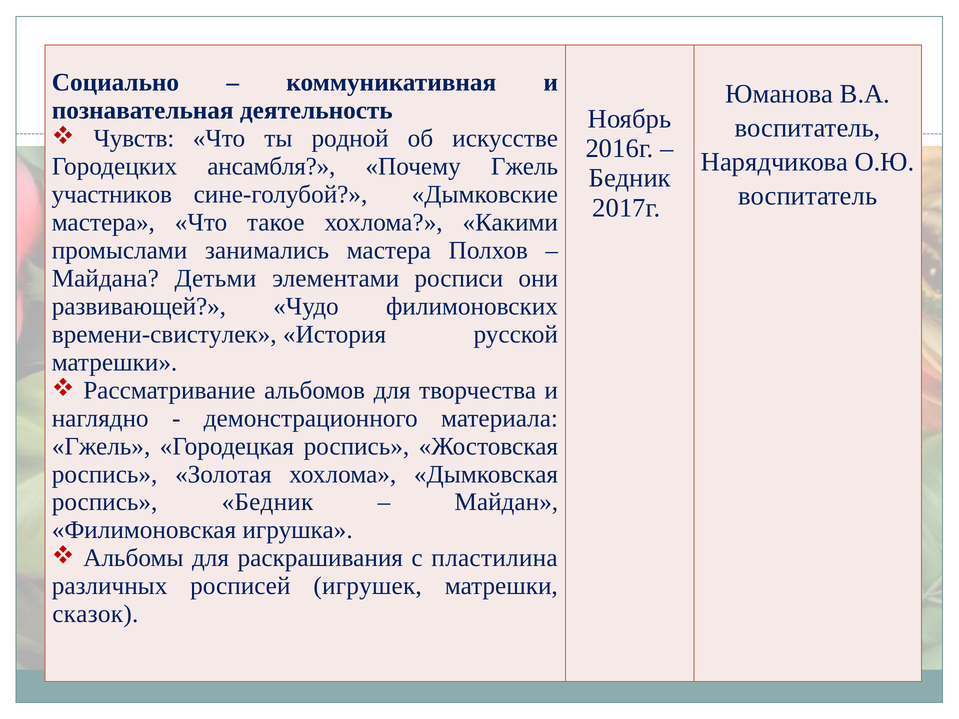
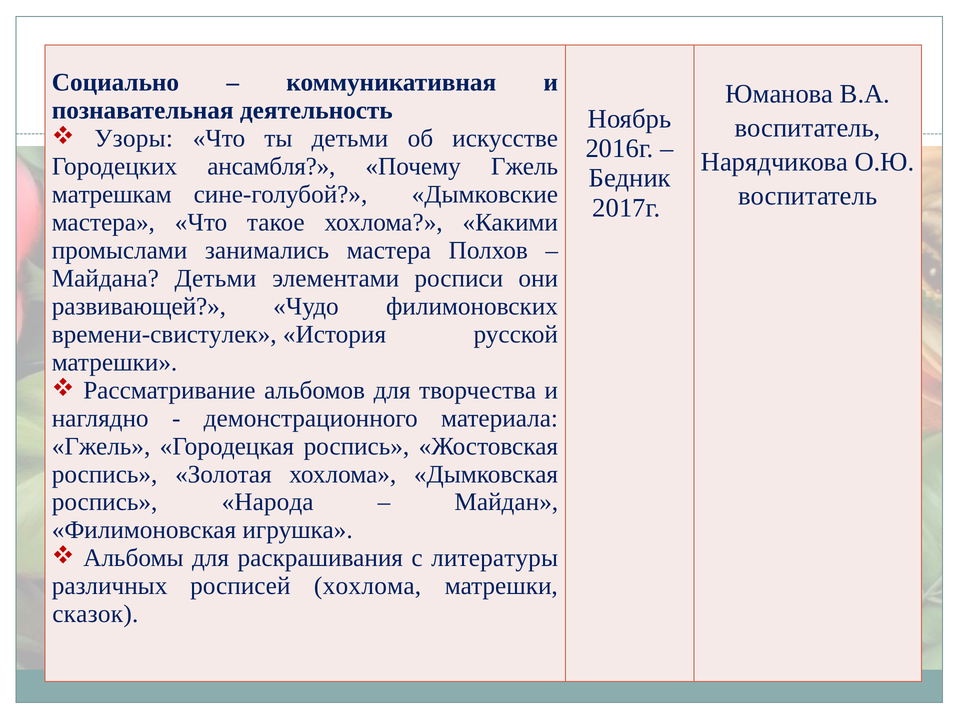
Чувств: Чувств -> Узоры
ты родной: родной -> детьми
участников: участников -> матрешкам
роспись Бедник: Бедник -> Народа
пластилина: пластилина -> литературы
росписей игрушек: игрушек -> хохлома
